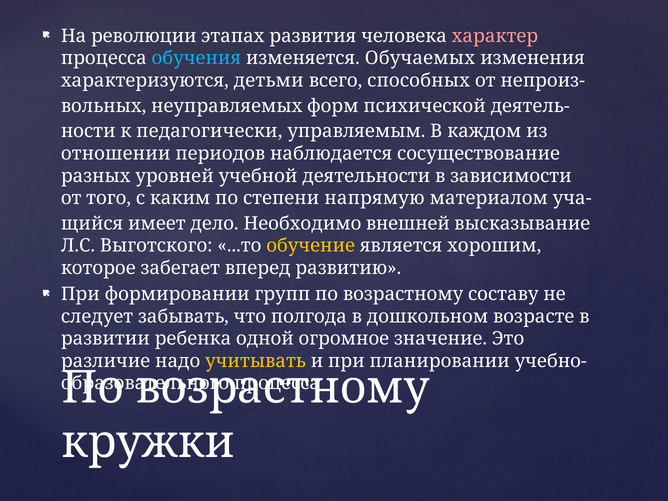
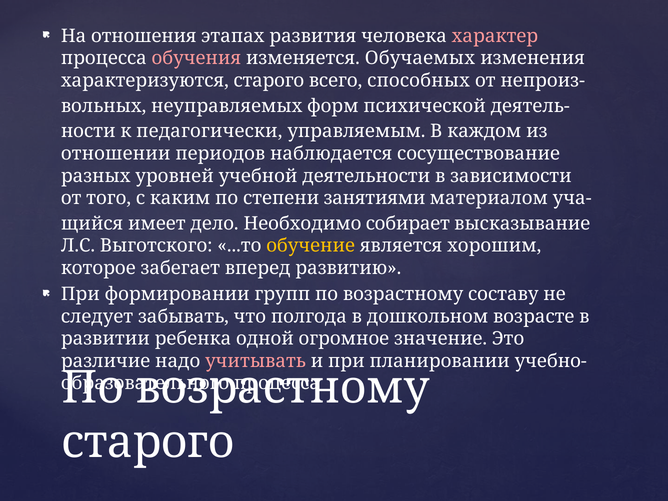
революции: революции -> отношения
обучения colour: light blue -> pink
характеризуются детьми: детьми -> старого
напрямую: напрямую -> занятиями
внешней: внешней -> собирает
учитывать colour: yellow -> pink
кружки at (148, 442): кружки -> старого
